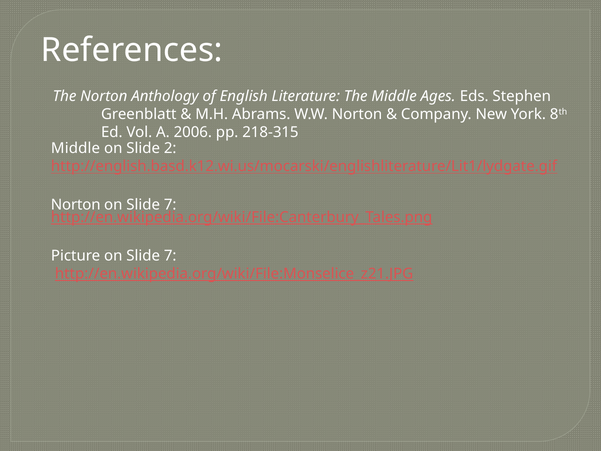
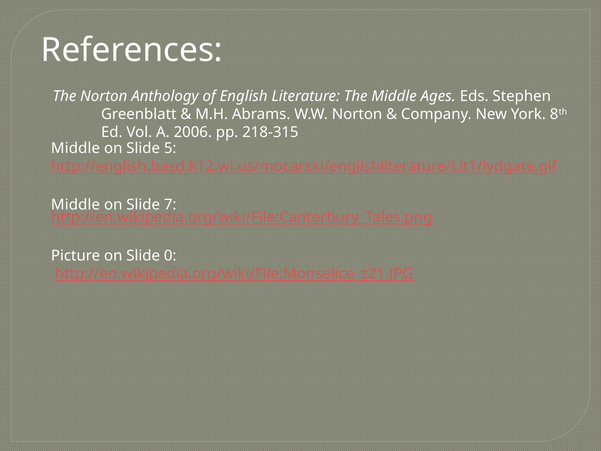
2: 2 -> 5
Norton at (76, 205): Norton -> Middle
Picture on Slide 7: 7 -> 0
